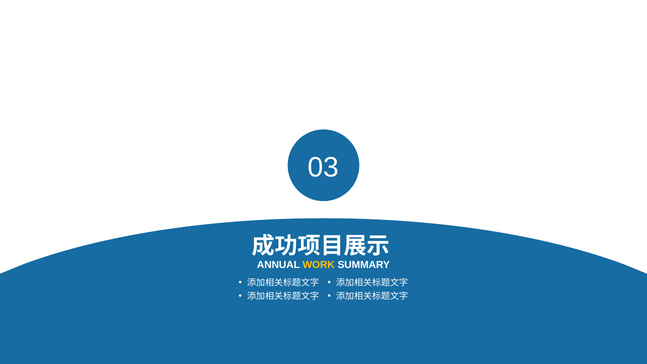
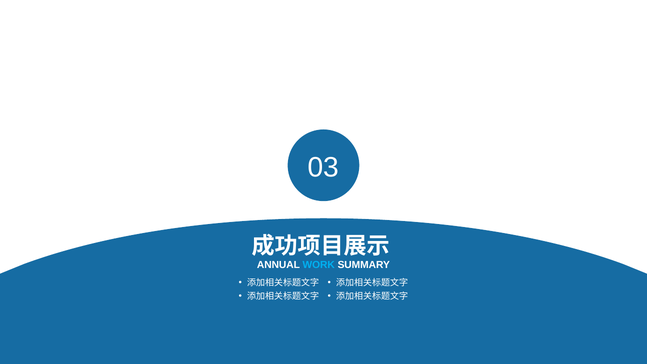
WORK colour: yellow -> light blue
